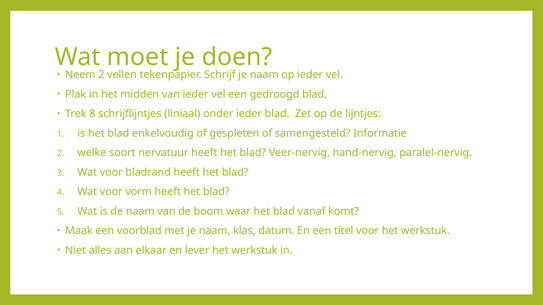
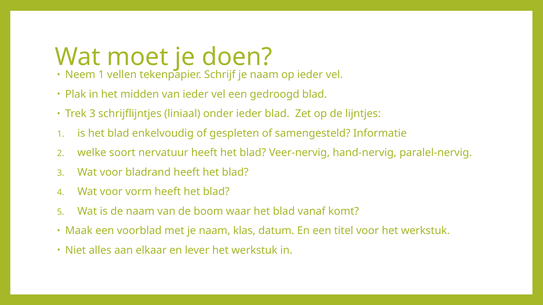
Neem 2: 2 -> 1
Trek 8: 8 -> 3
